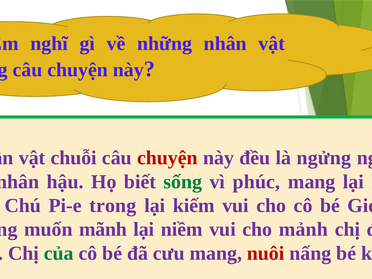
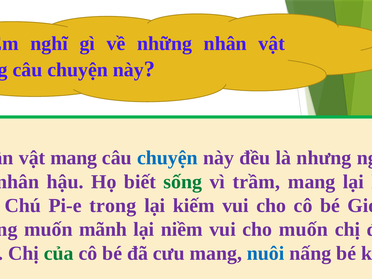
vật chuỗi: chuỗi -> mang
chuyện at (167, 158) colour: red -> blue
ngửng: ngửng -> nhưng
vì phúc: phúc -> trầm
cho mảnh: mảnh -> muốn
nuôi at (266, 253) colour: red -> blue
